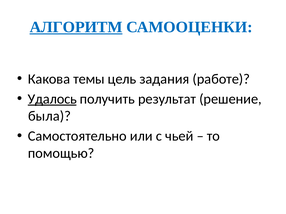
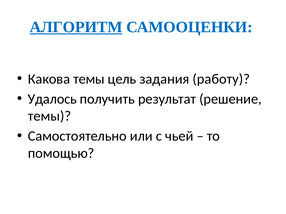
работе: работе -> работу
Удалось underline: present -> none
была at (50, 116): была -> темы
